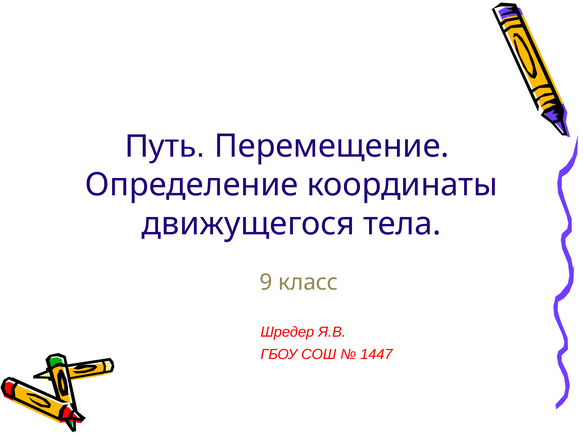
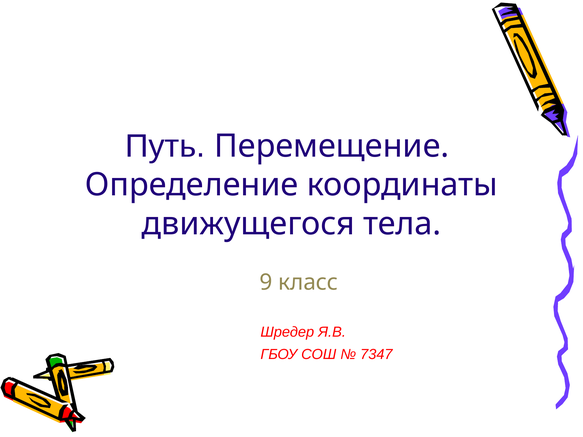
1447: 1447 -> 7347
